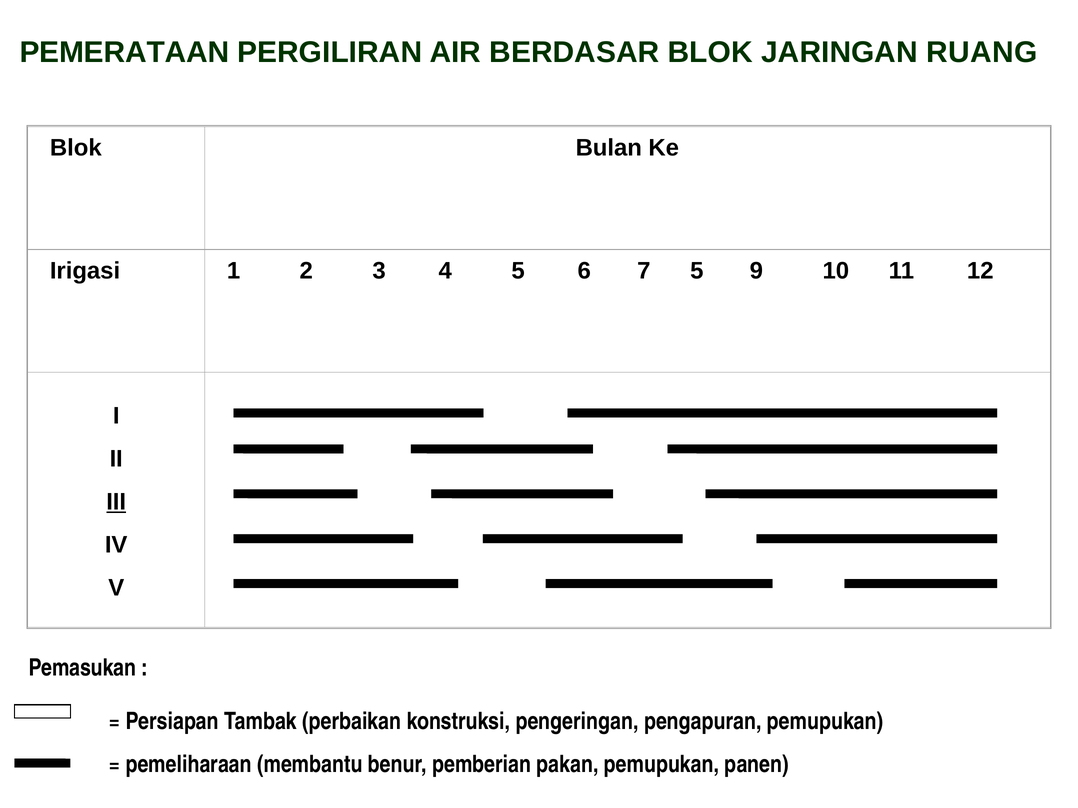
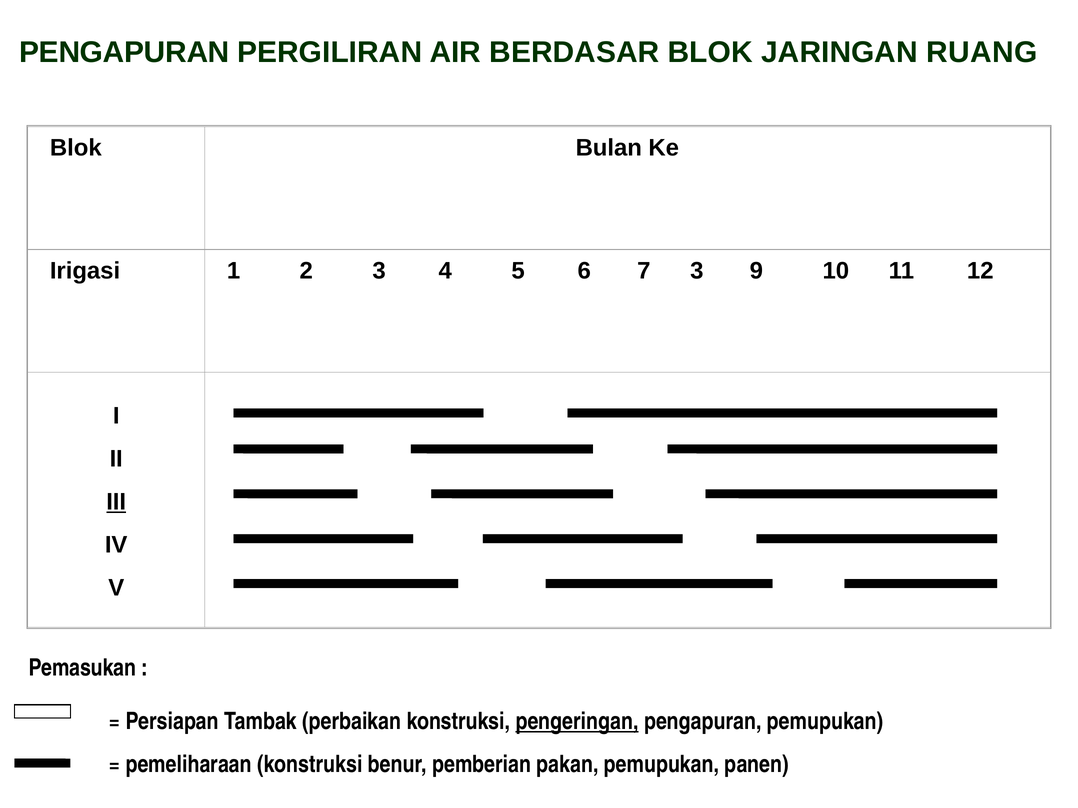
PEMERATAAN at (124, 52): PEMERATAAN -> PENGAPURAN
7 5: 5 -> 3
pengeringan underline: none -> present
pemeliharaan membantu: membantu -> konstruksi
